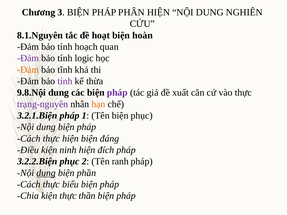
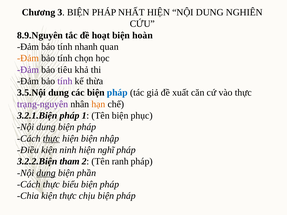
PHÂN: PHÂN -> NHẤT
8.1.Nguyên: 8.1.Nguyên -> 8.9.Nguyên
hoạch: hoạch -> nhanh
Đảm at (28, 58) colour: purple -> orange
logic: logic -> chọn
Đảm at (28, 70) colour: orange -> purple
tĩnh: tĩnh -> tiêu
9.8.Nội: 9.8.Nội -> 3.5.Nội
pháp at (117, 93) colour: purple -> blue
thực at (51, 139) underline: none -> present
đáng: đáng -> nhập
đích: đích -> nghĩ
3.2.2.Biện phục: phục -> tham
thần: thần -> chịu
